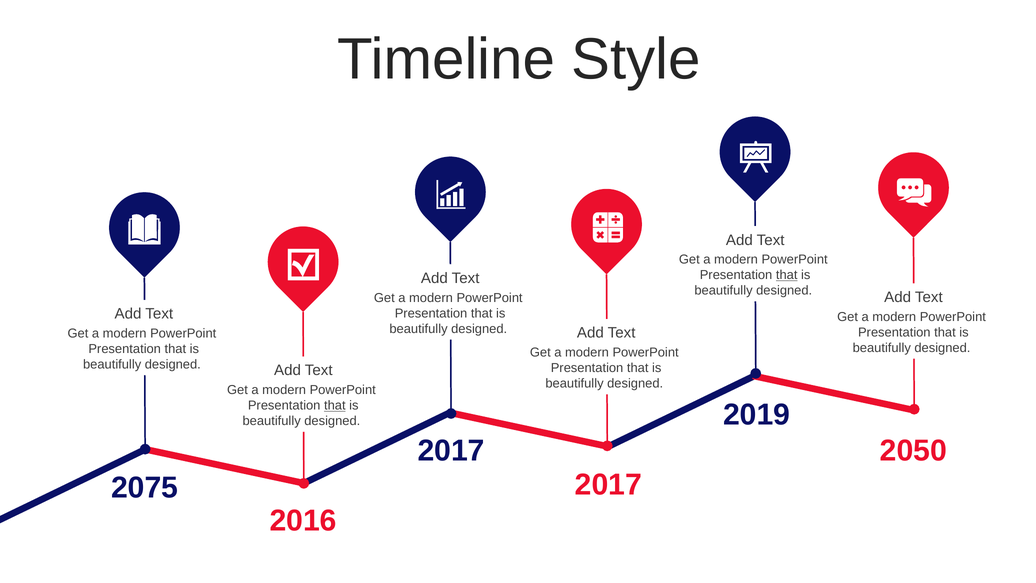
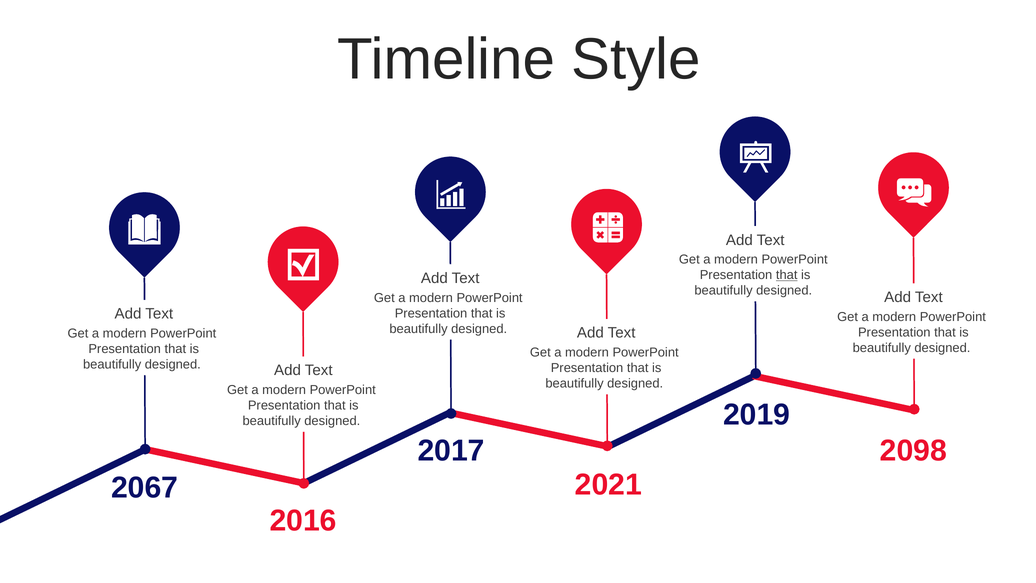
that at (335, 405) underline: present -> none
2050: 2050 -> 2098
2017 at (608, 485): 2017 -> 2021
2075: 2075 -> 2067
